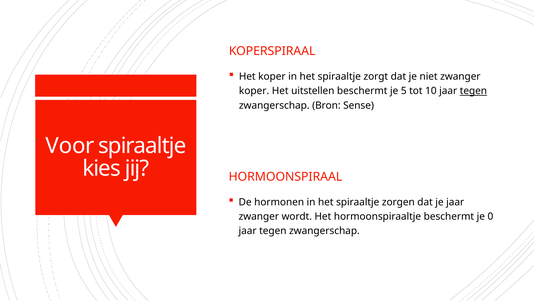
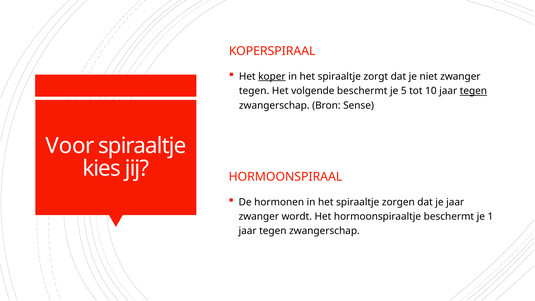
koper at (272, 76) underline: none -> present
koper at (254, 91): koper -> tegen
uitstellen: uitstellen -> volgende
0: 0 -> 1
